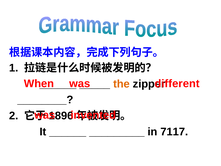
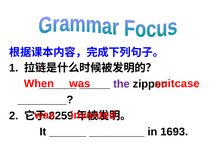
different: different -> suitcase
the colour: orange -> purple
1896: 1896 -> 8259
7117: 7117 -> 1693
